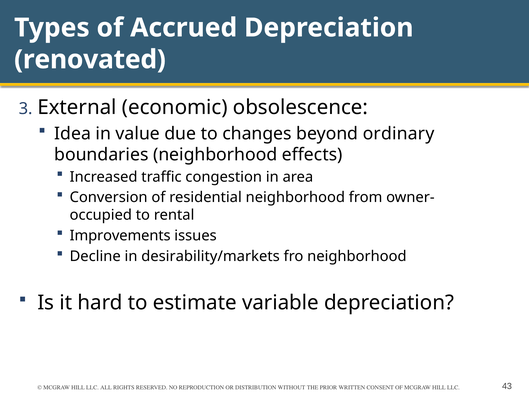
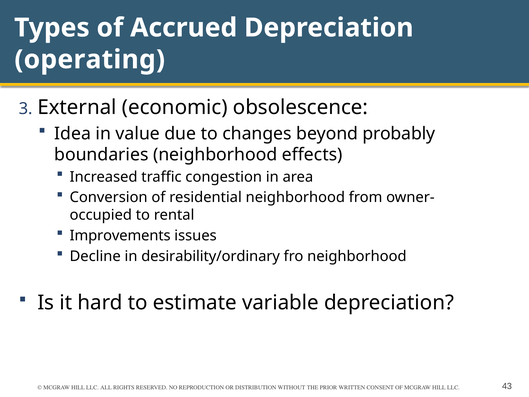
renovated: renovated -> operating
ordinary: ordinary -> probably
desirability/markets: desirability/markets -> desirability/ordinary
